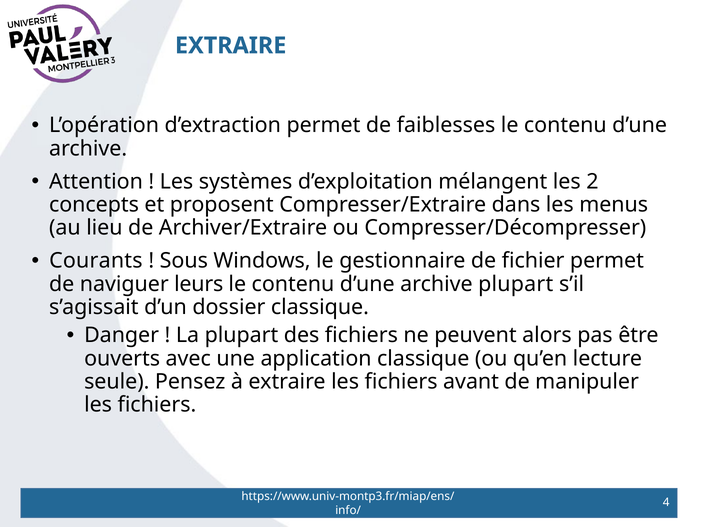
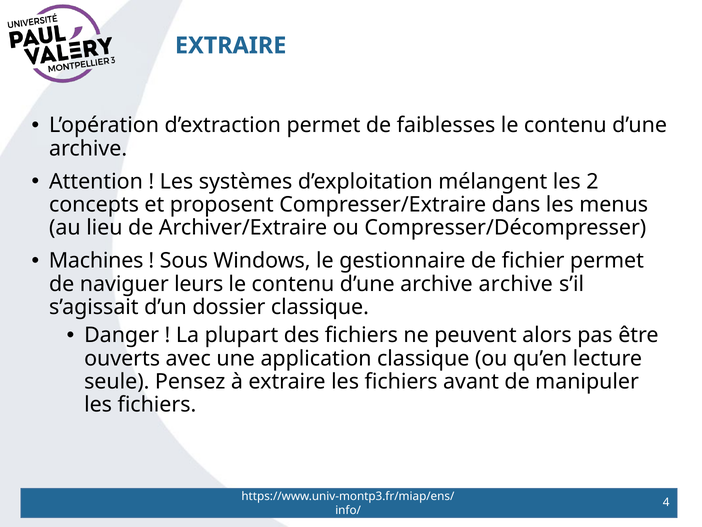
Courants: Courants -> Machines
archive plupart: plupart -> archive
